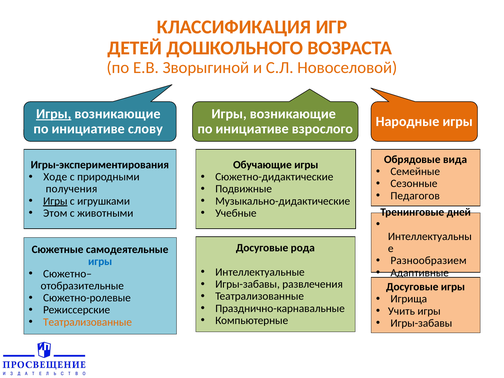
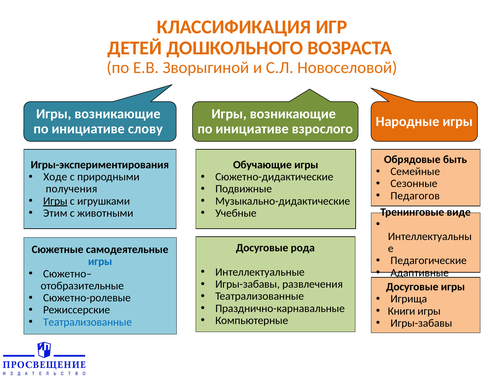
Игры at (54, 114) underline: present -> none
вида: вида -> быть
Этом: Этом -> Этим
дней: дней -> виде
Разнообразием: Разнообразием -> Педагогические
Учить: Учить -> Книги
Театрализованные at (88, 322) colour: orange -> blue
